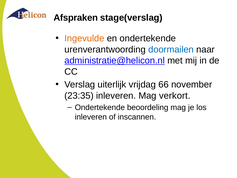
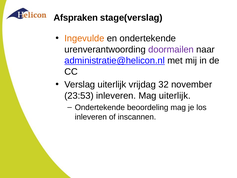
doormailen colour: blue -> purple
66: 66 -> 32
23:35: 23:35 -> 23:53
Mag verkort: verkort -> uiterlijk
